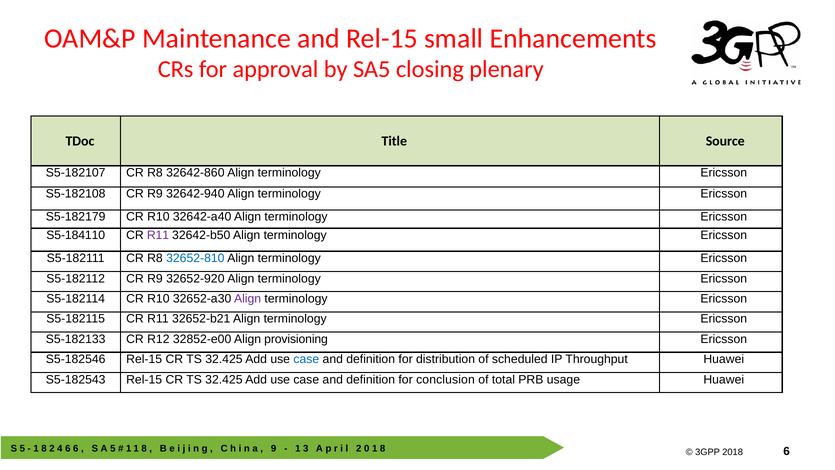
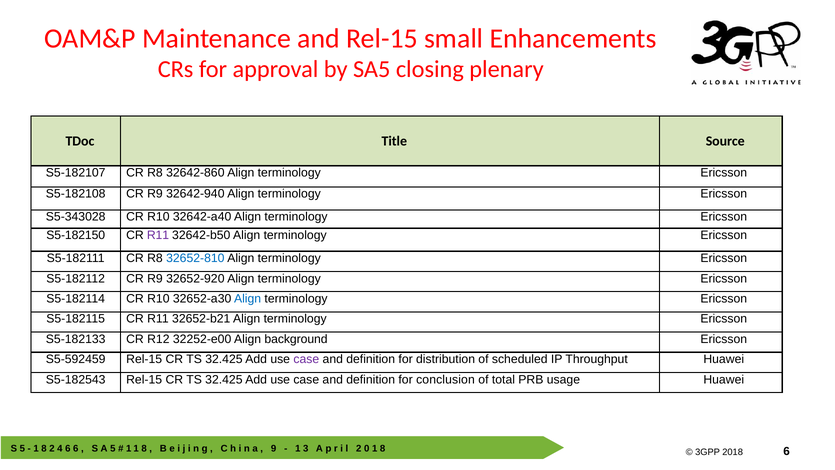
S5-182179: S5-182179 -> S5-343028
S5-184110: S5-184110 -> S5-182150
Align at (248, 299) colour: purple -> blue
32852-e00: 32852-e00 -> 32252-e00
provisioning: provisioning -> background
S5-182546: S5-182546 -> S5-592459
case at (306, 359) colour: blue -> purple
